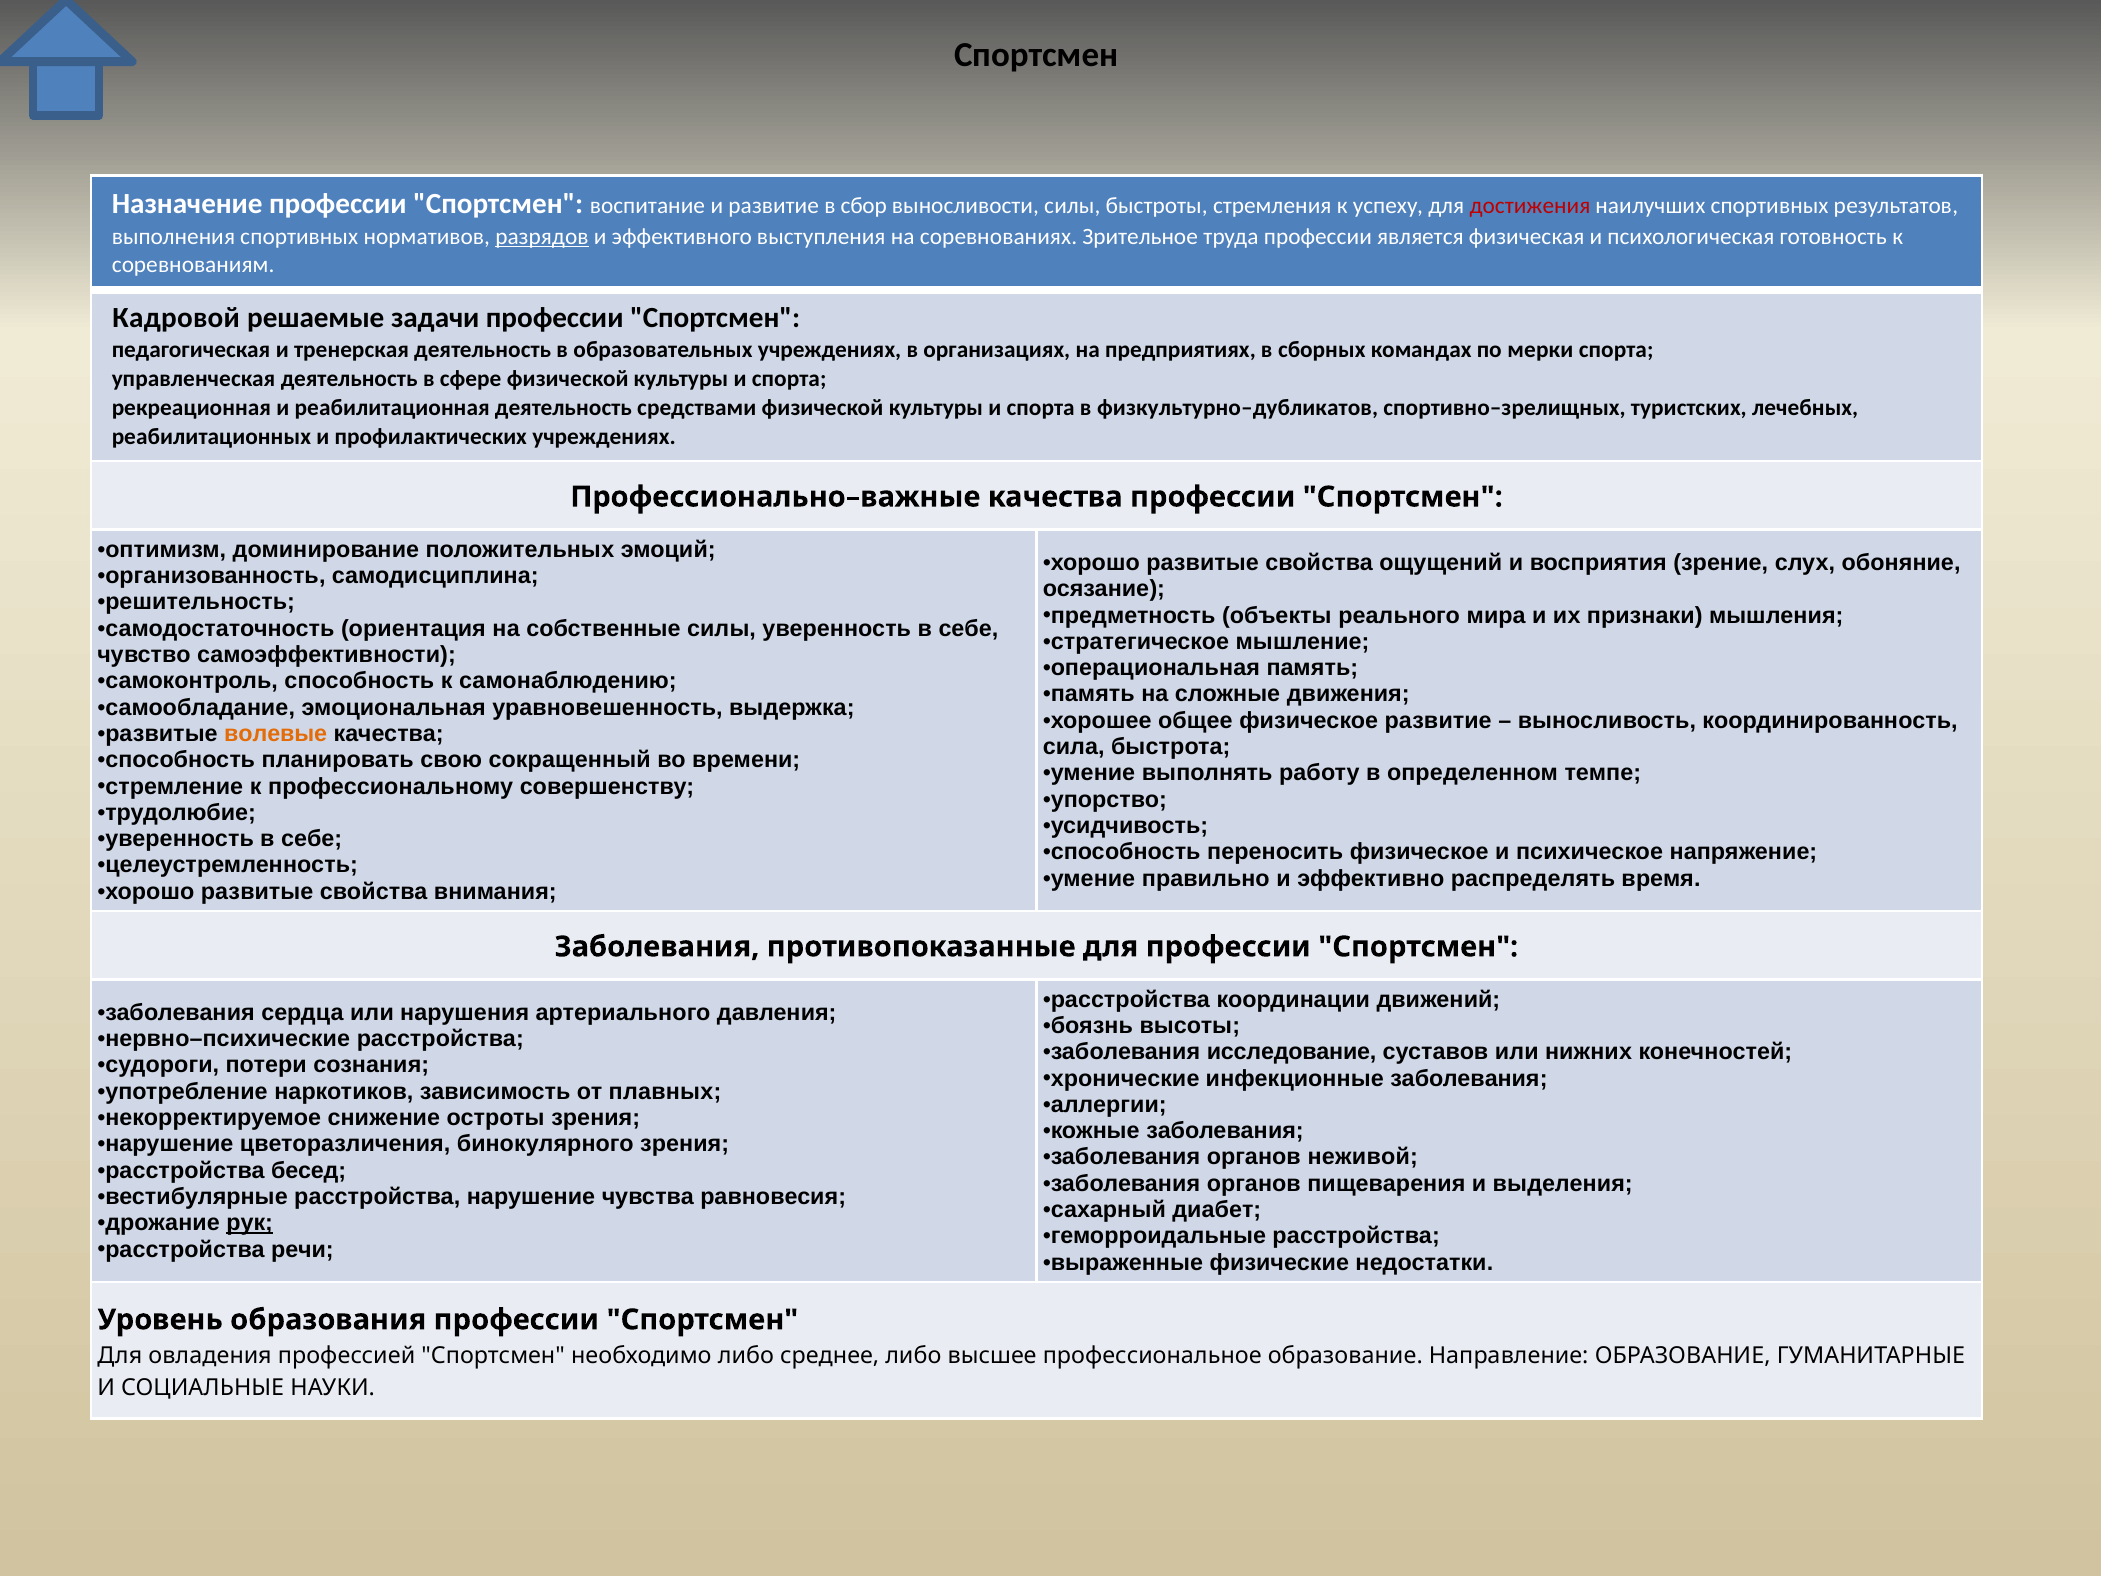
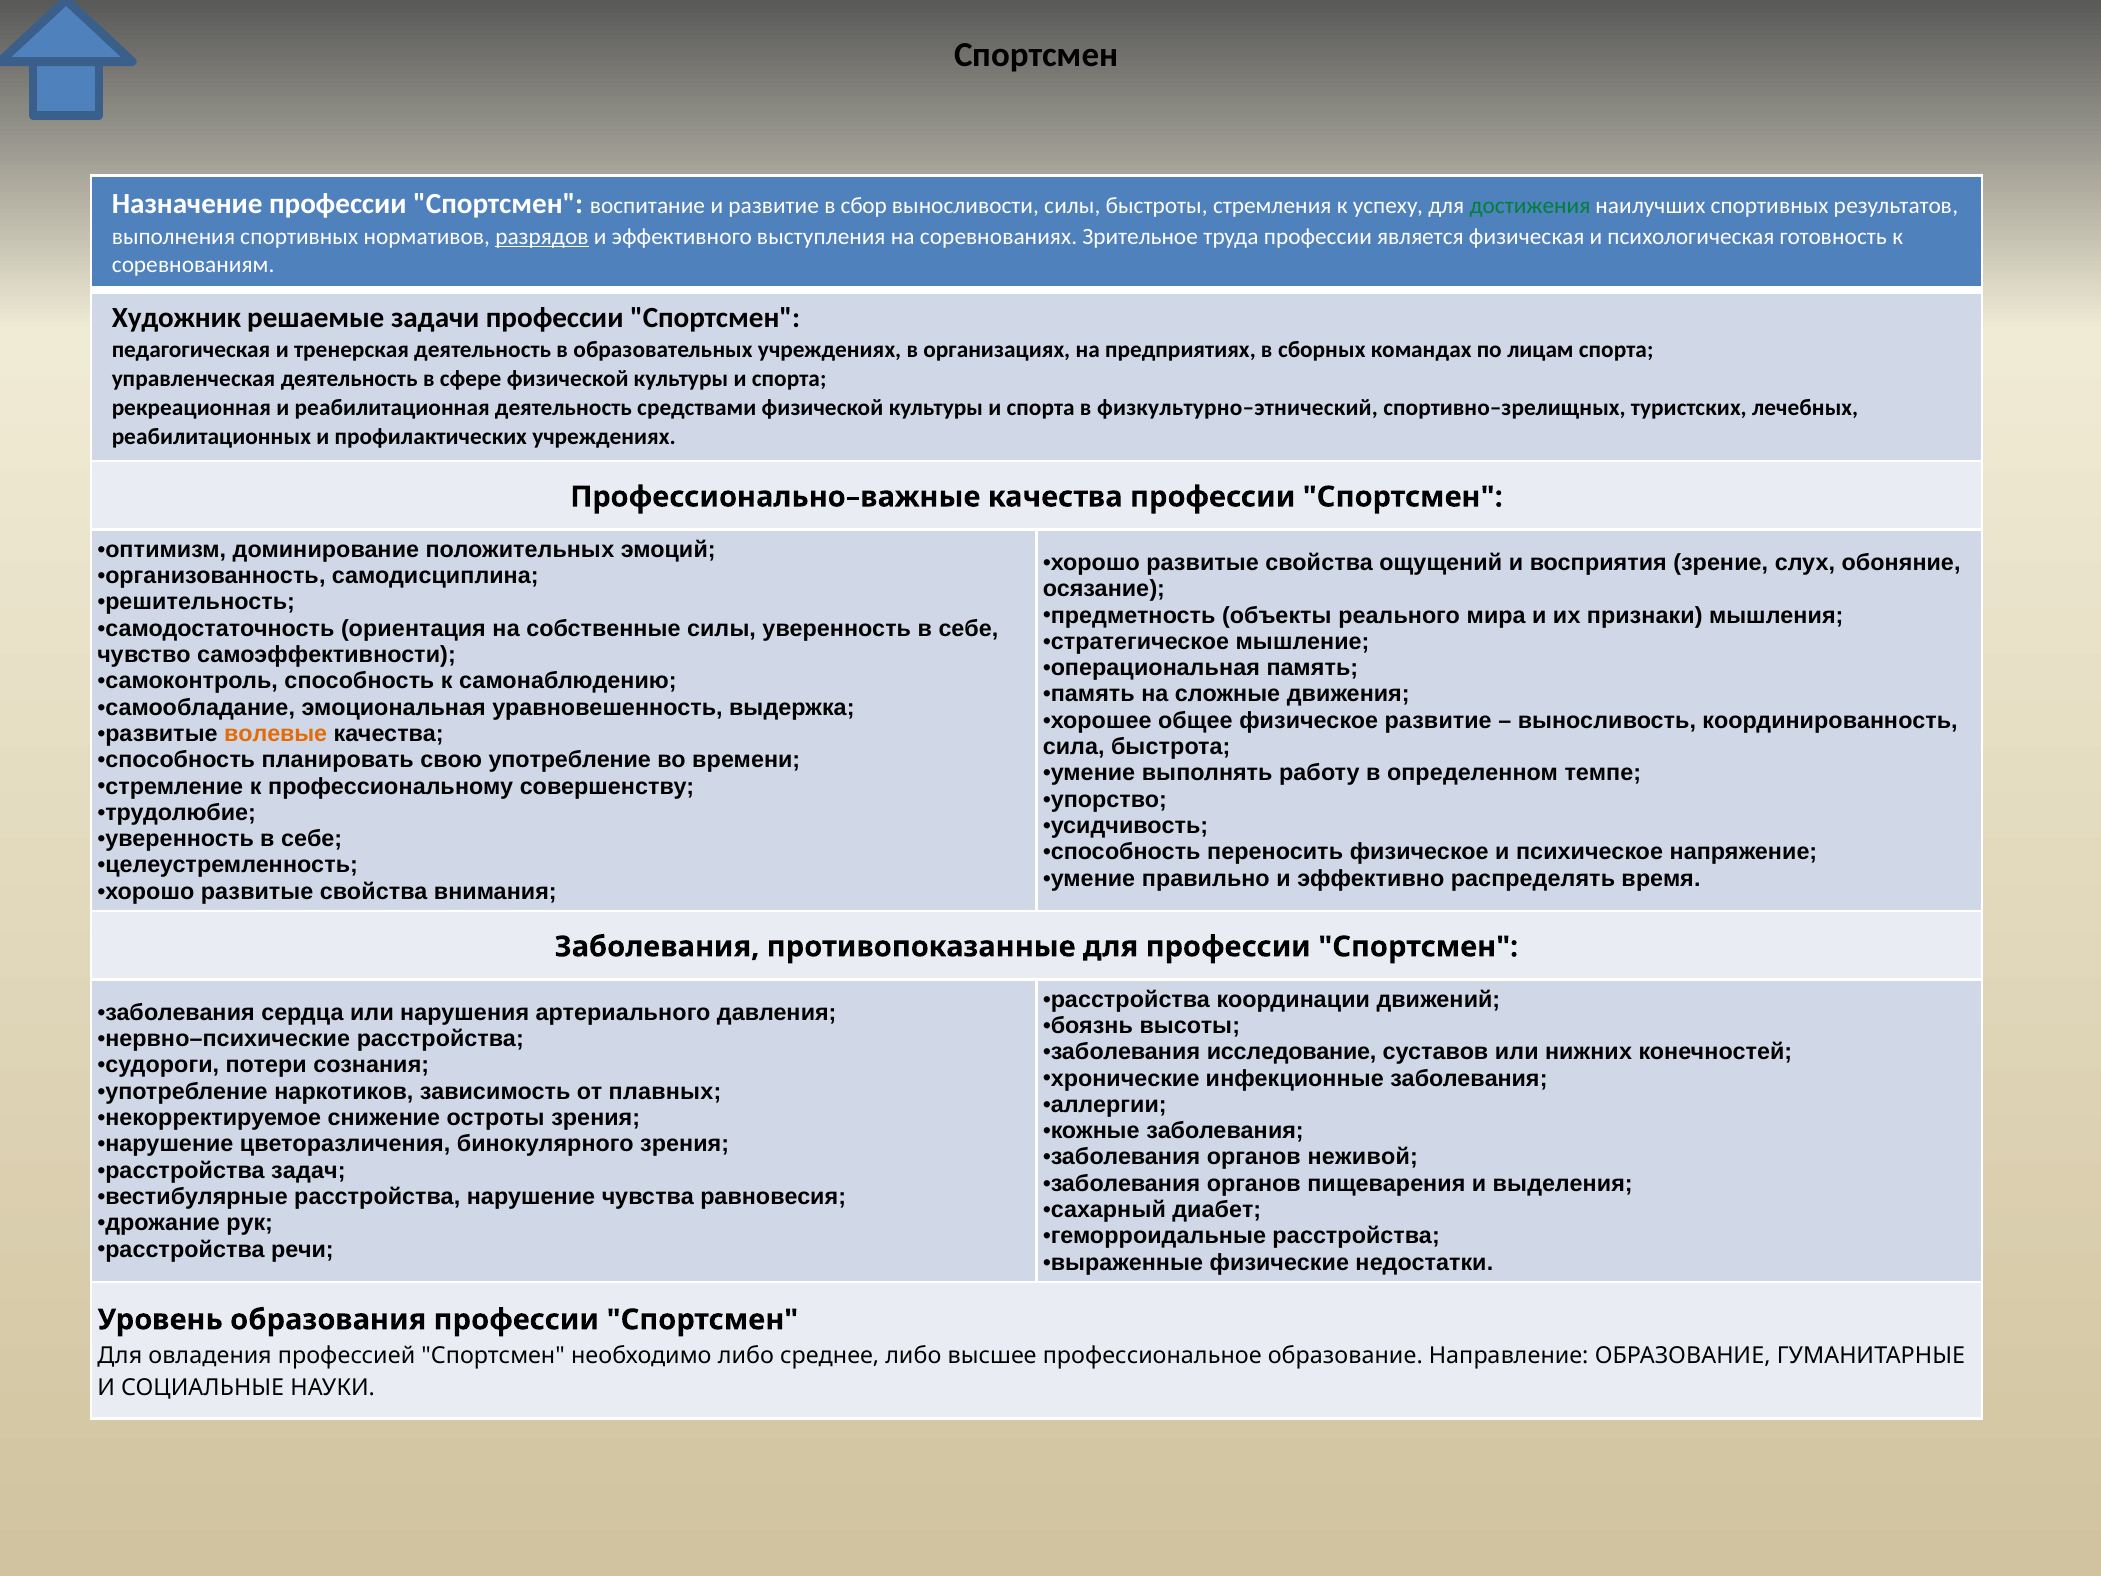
достижения colour: red -> green
Кадровой: Кадровой -> Художник
мерки: мерки -> лицам
физкультурно–дубликатов: физкультурно–дубликатов -> физкультурно–этнический
свою сокращенный: сокращенный -> употребление
бесед: бесед -> задач
рук underline: present -> none
